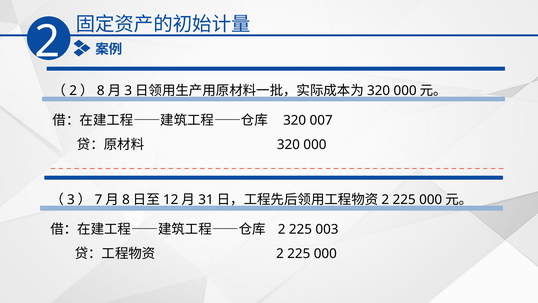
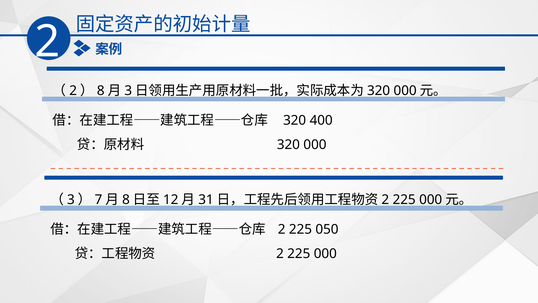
007: 007 -> 400
003: 003 -> 050
